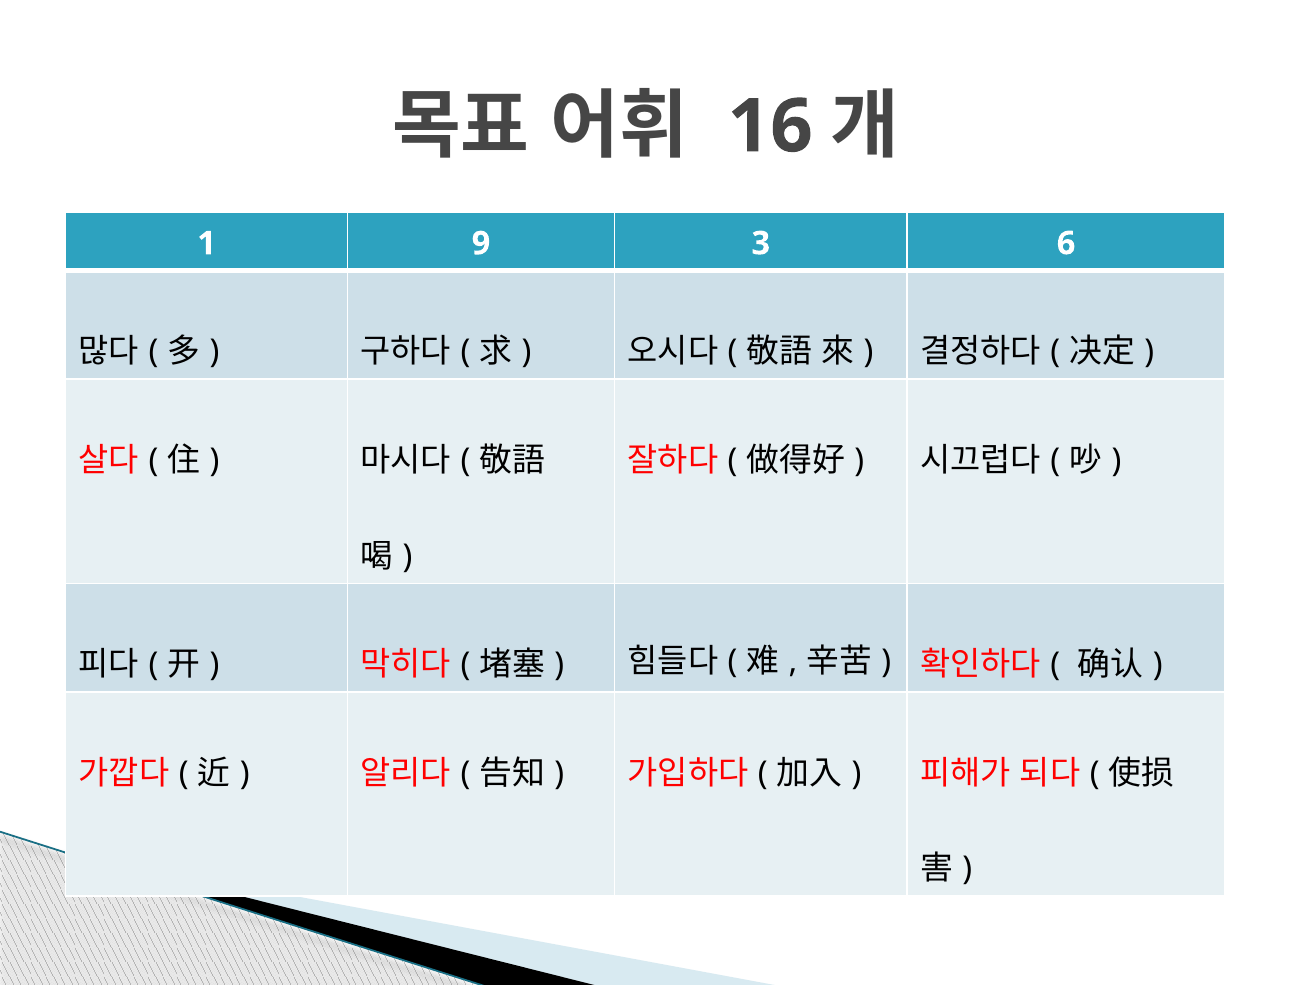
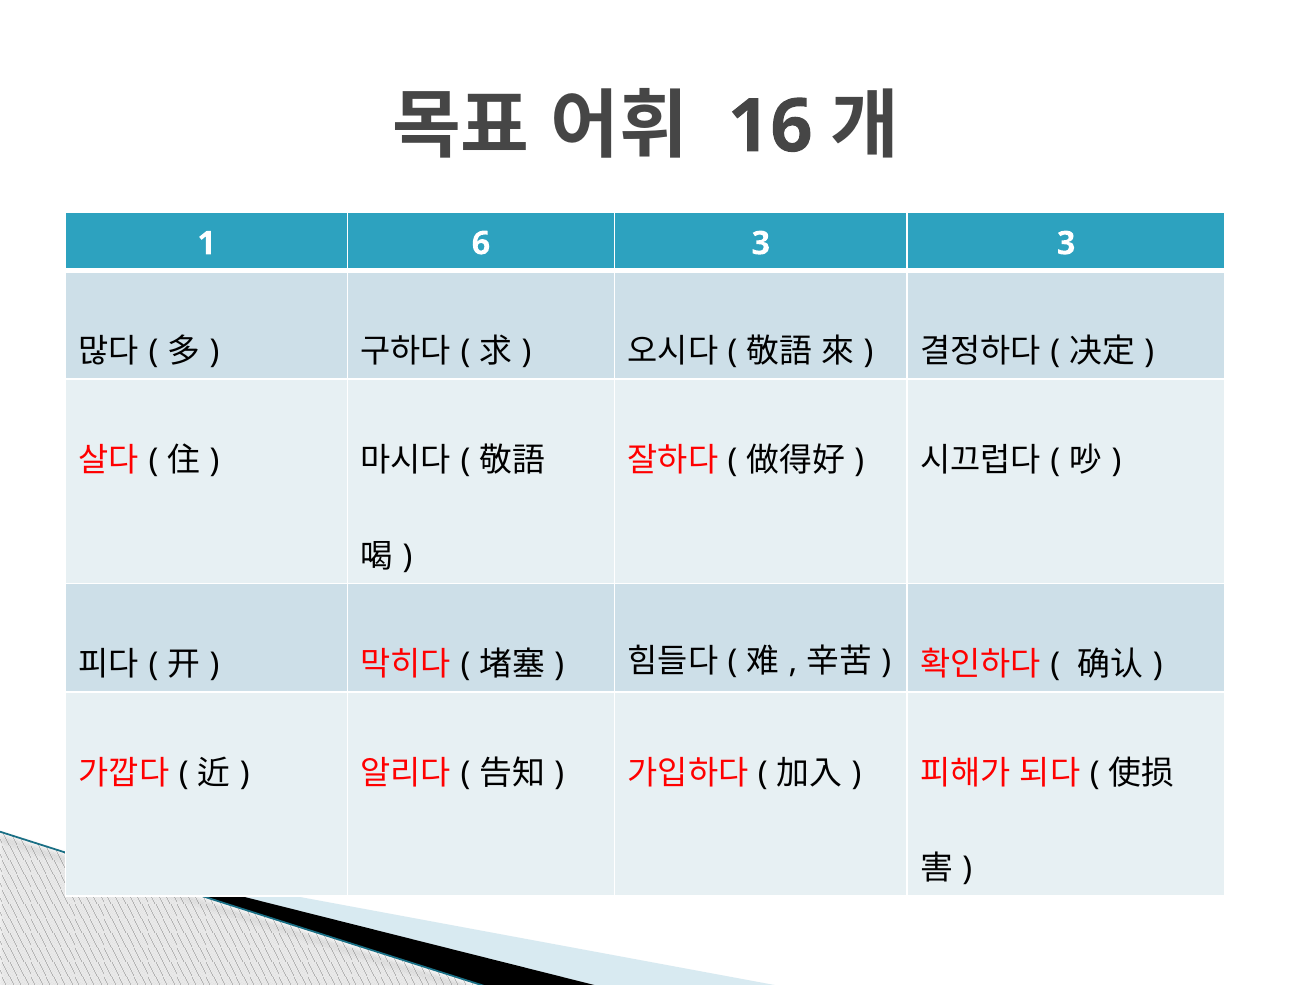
9: 9 -> 6
3 6: 6 -> 3
